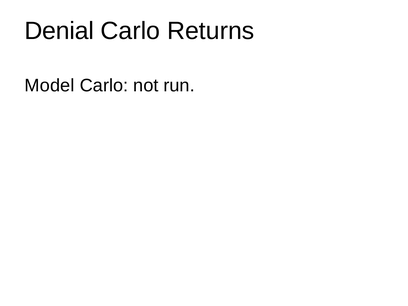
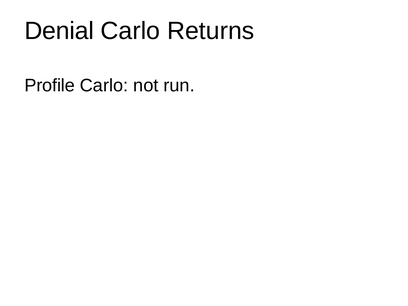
Model: Model -> Profile
